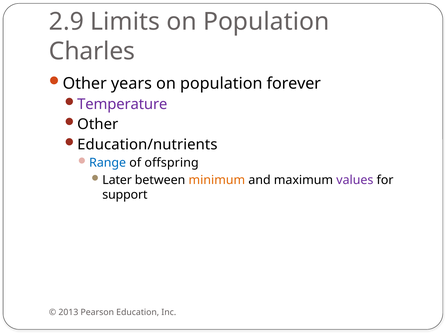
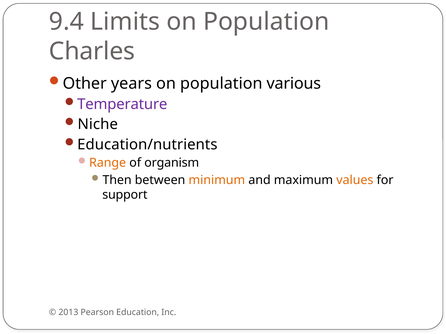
2.9: 2.9 -> 9.4
forever: forever -> various
Other at (98, 125): Other -> Niche
Range colour: blue -> orange
offspring: offspring -> organism
Later: Later -> Then
values colour: purple -> orange
